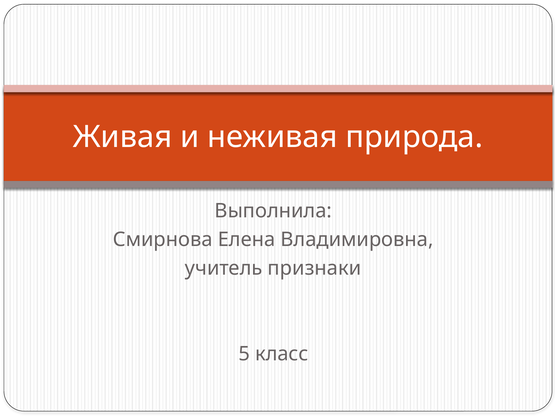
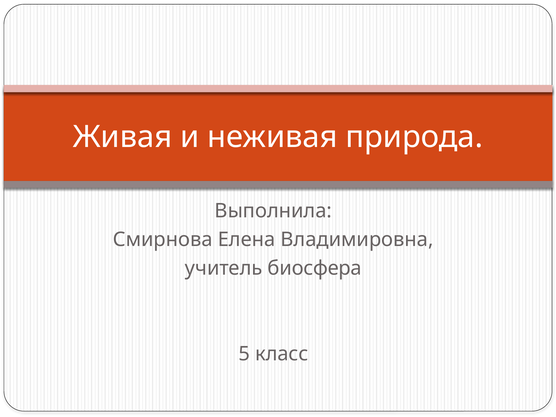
признаки: признаки -> биосфера
